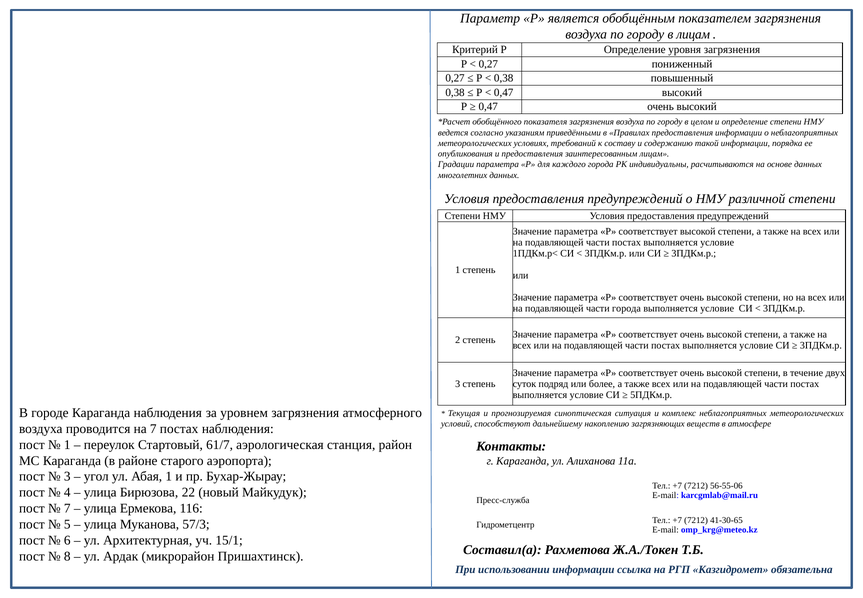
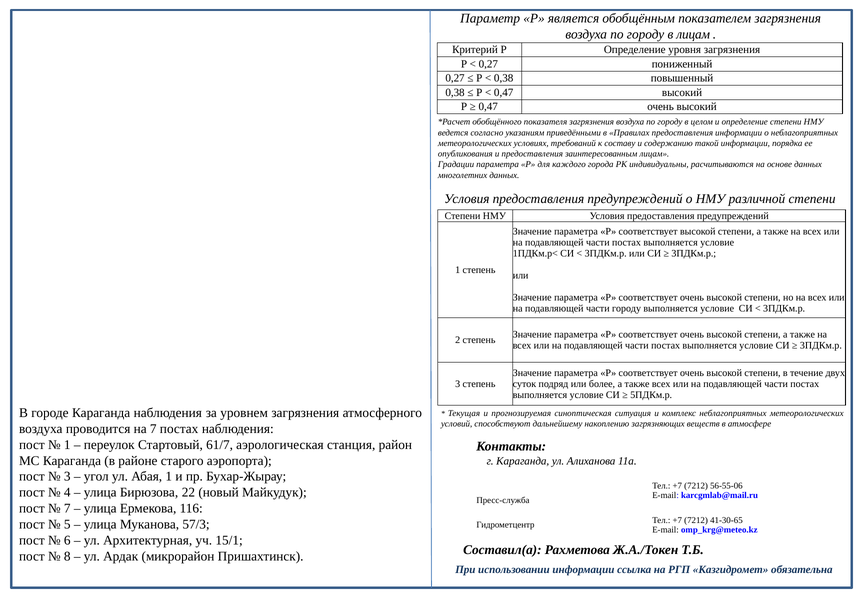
части города: города -> городу
